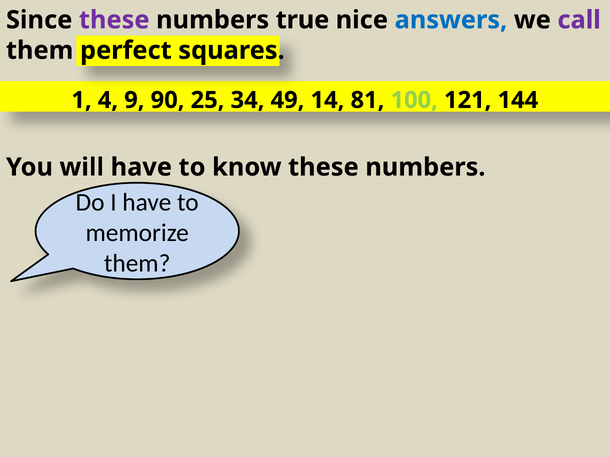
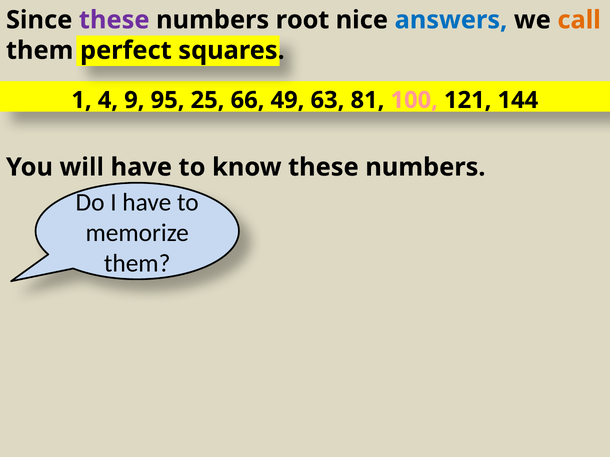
true: true -> root
call colour: purple -> orange
90: 90 -> 95
34: 34 -> 66
14: 14 -> 63
100 colour: light green -> pink
